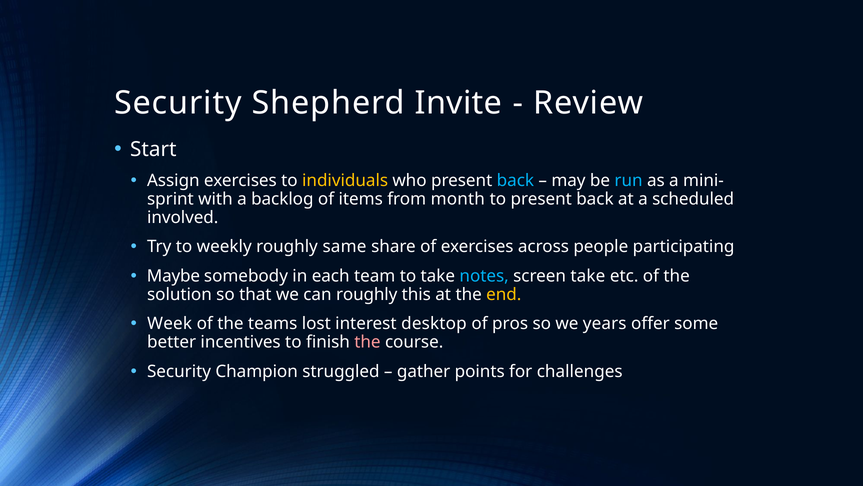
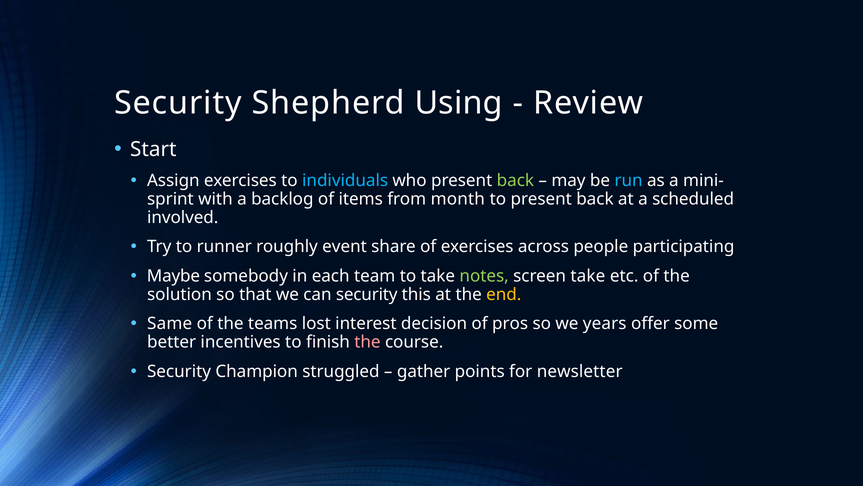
Invite: Invite -> Using
individuals colour: yellow -> light blue
back at (515, 180) colour: light blue -> light green
weekly: weekly -> runner
same: same -> event
notes colour: light blue -> light green
can roughly: roughly -> security
Week: Week -> Same
desktop: desktop -> decision
challenges: challenges -> newsletter
